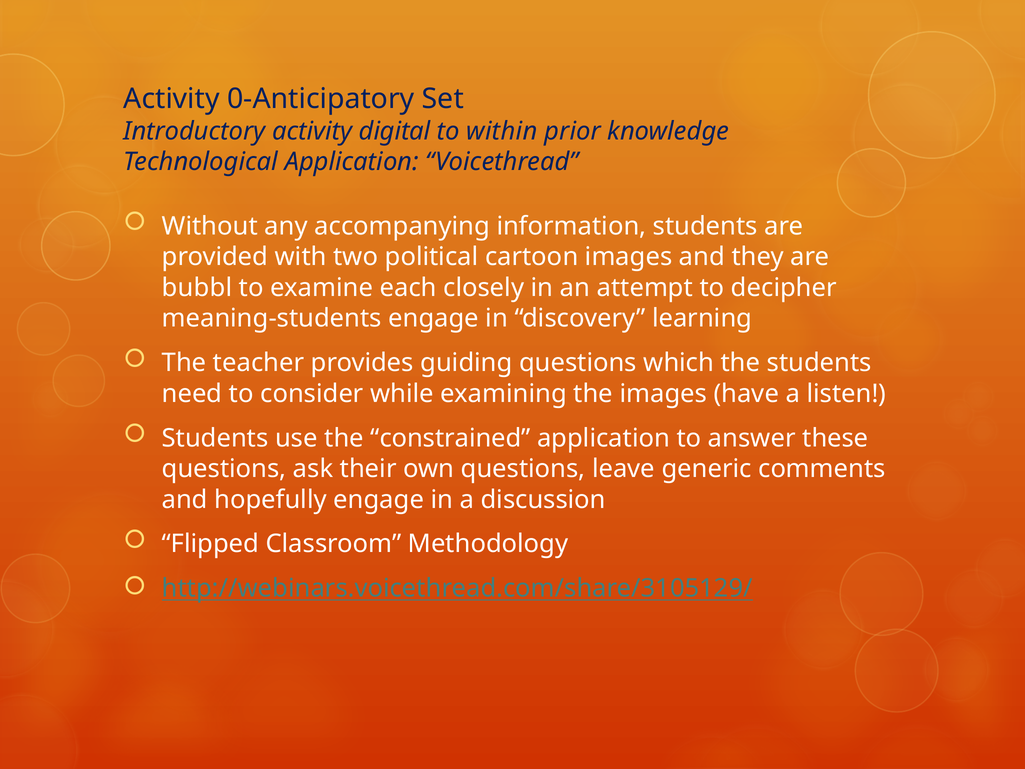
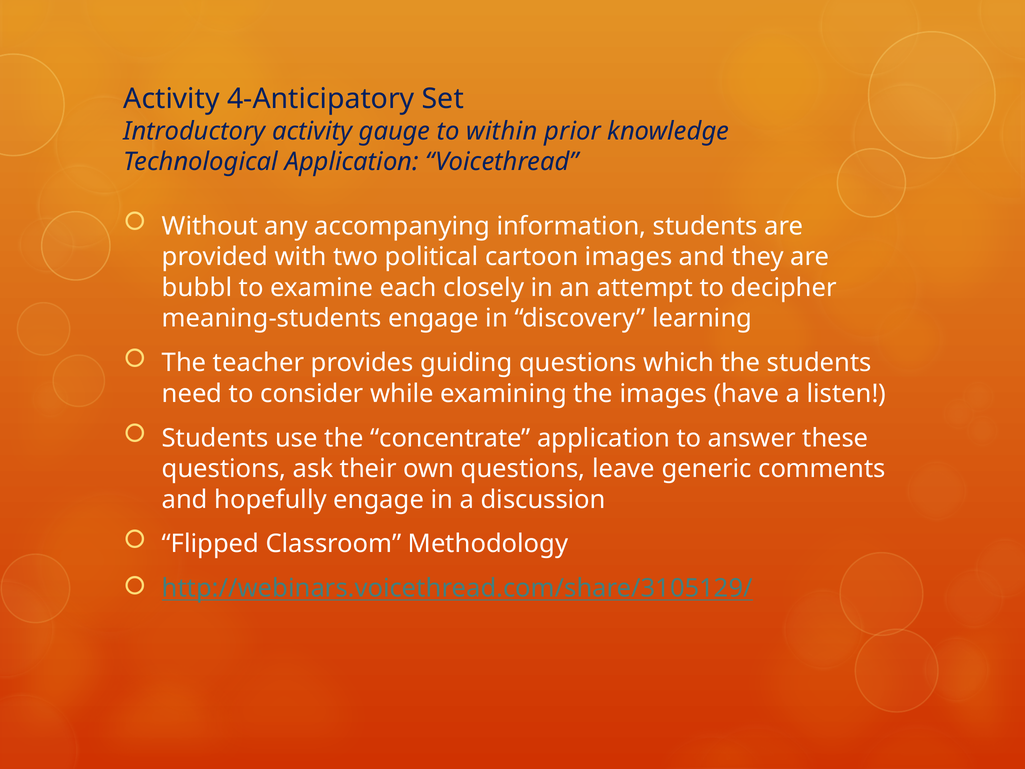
0-Anticipatory: 0-Anticipatory -> 4-Anticipatory
digital: digital -> gauge
constrained: constrained -> concentrate
